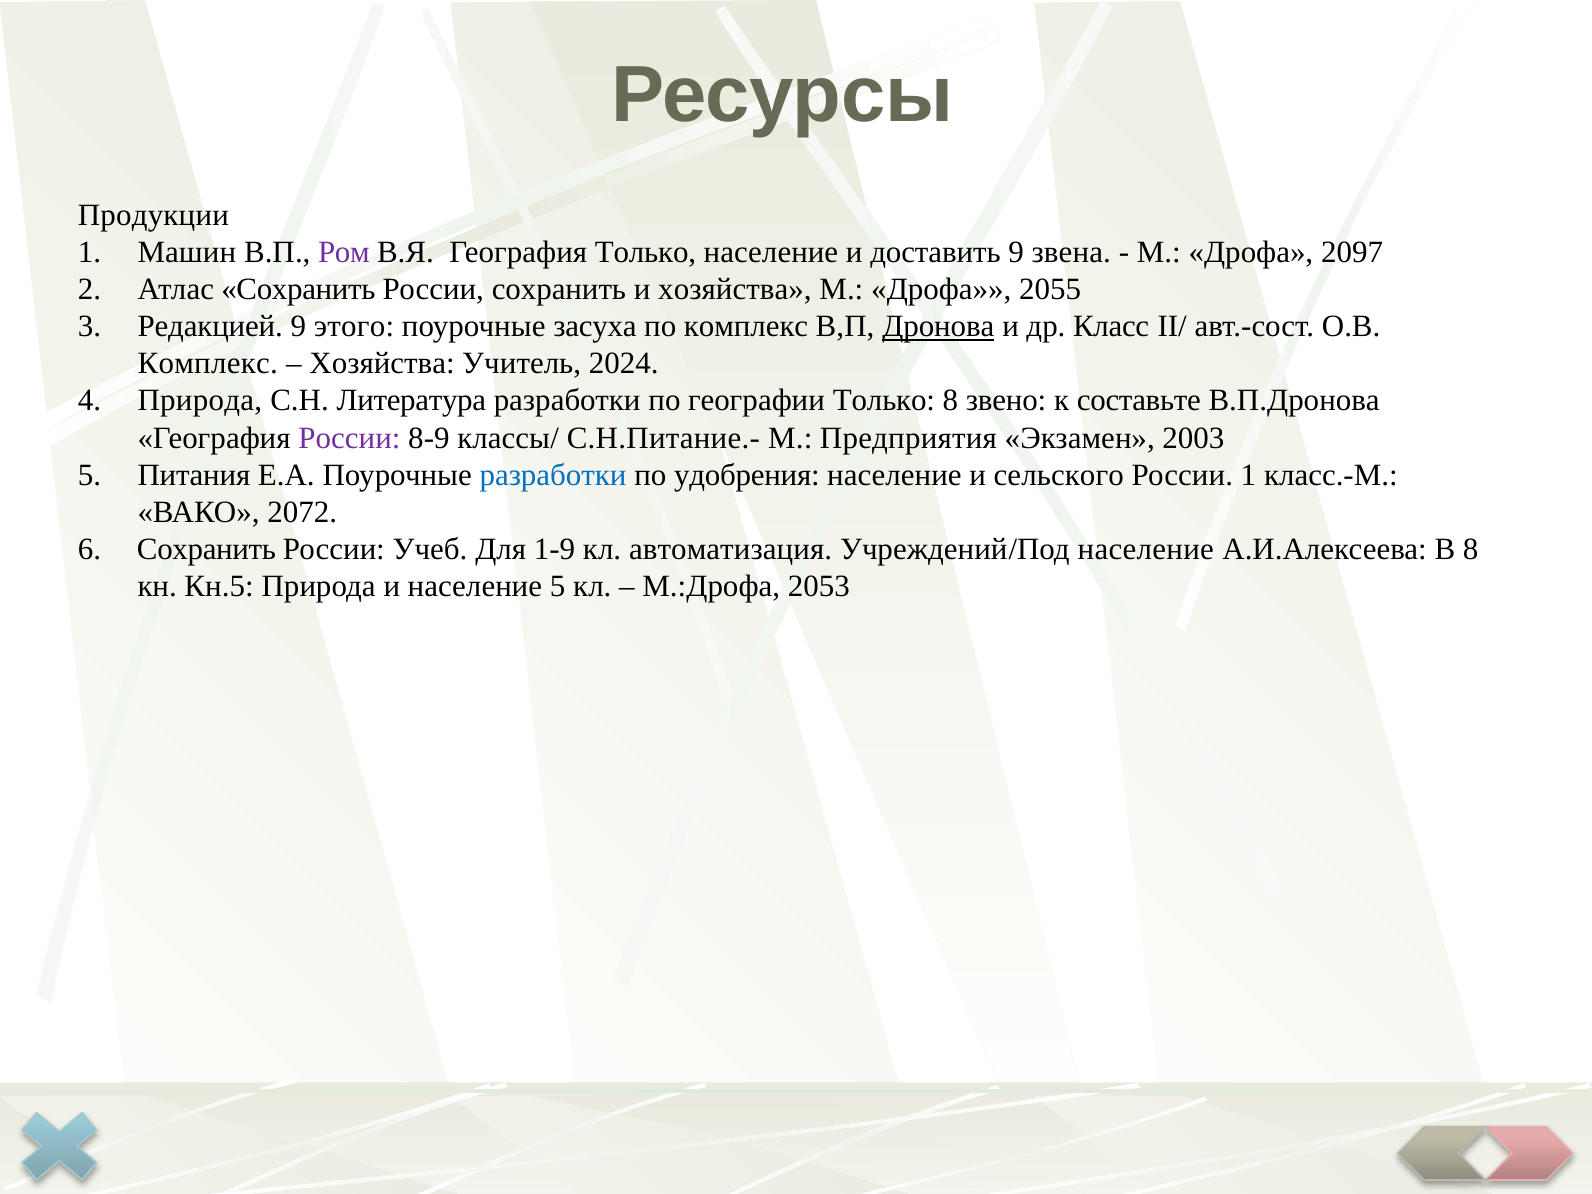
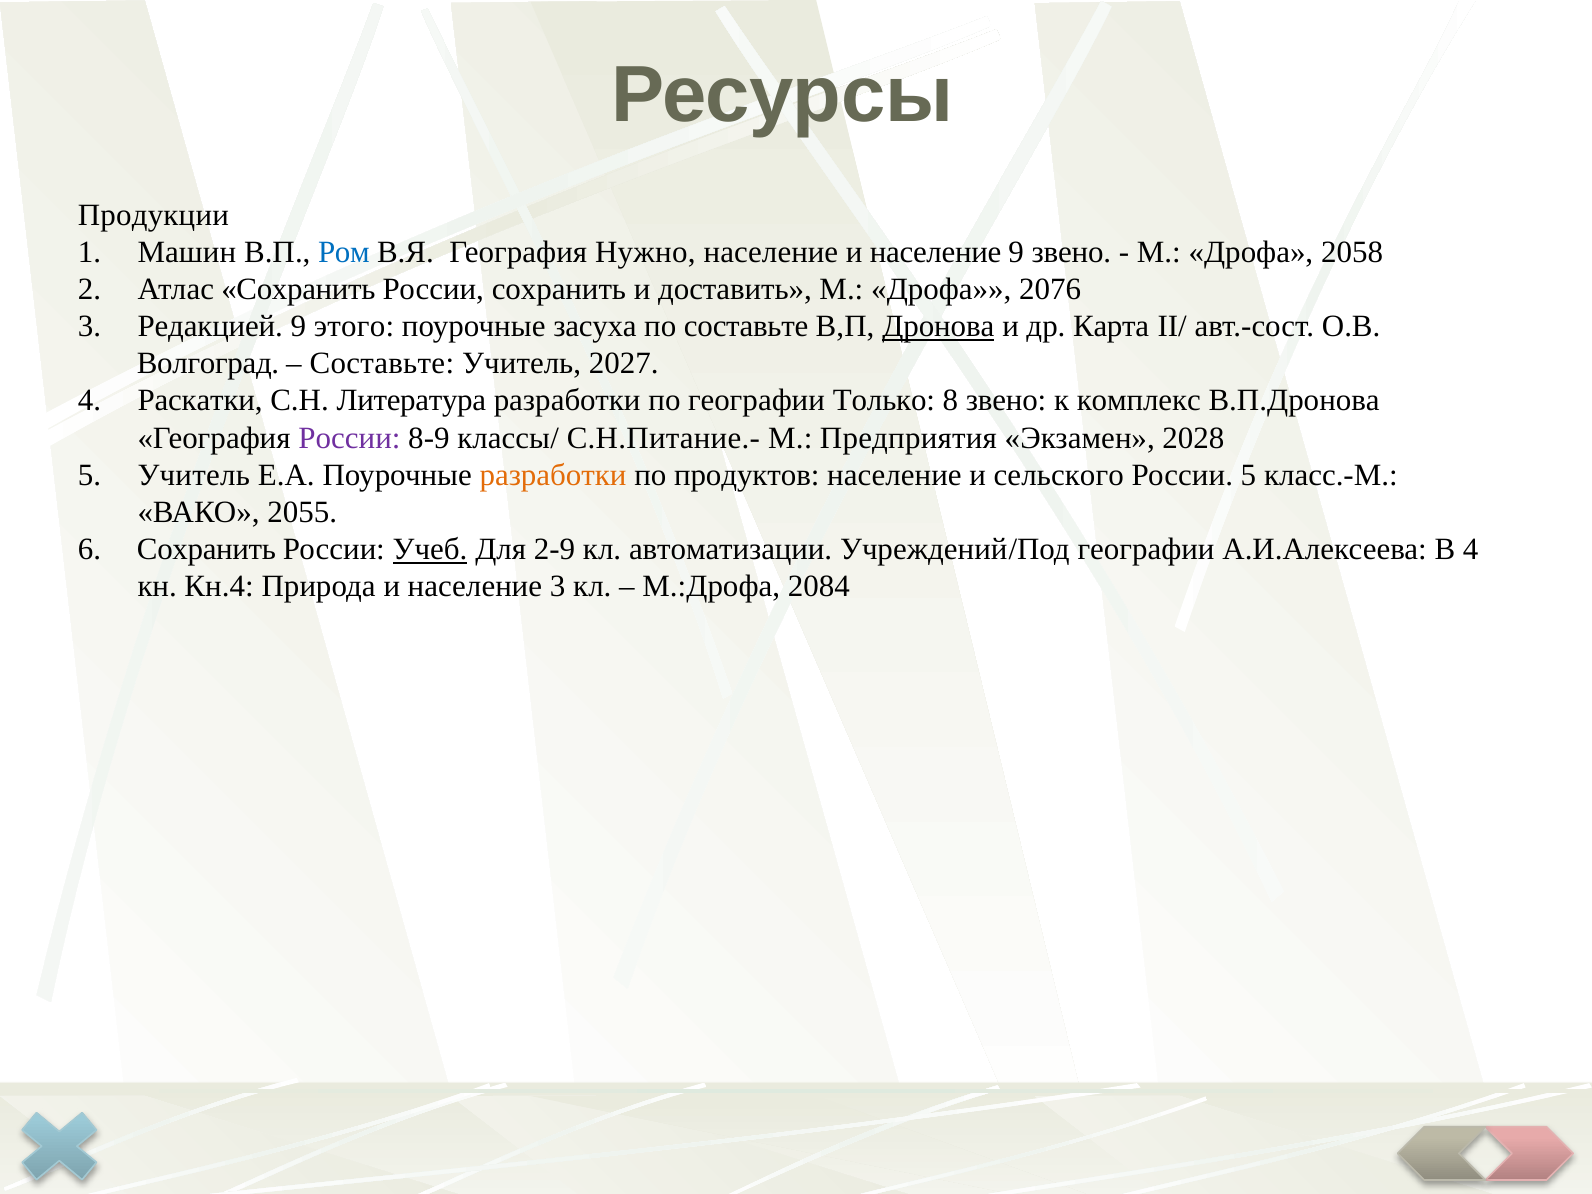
Ром colour: purple -> blue
География Только: Только -> Нужно
население и доставить: доставить -> население
9 звена: звена -> звено
2097: 2097 -> 2058
и хозяйства: хозяйства -> доставить
2055: 2055 -> 2076
по комплекс: комплекс -> составьте
Класс: Класс -> Карта
Комплекс at (208, 364): Комплекс -> Волгоград
Хозяйства at (382, 364): Хозяйства -> Составьте
2024: 2024 -> 2027
Природа at (200, 401): Природа -> Раскатки
составьте: составьте -> комплекс
2003: 2003 -> 2028
Питания at (194, 475): Питания -> Учитель
разработки at (553, 475) colour: blue -> orange
удобрения: удобрения -> продуктов
России 1: 1 -> 5
2072: 2072 -> 2055
Учеб underline: none -> present
1-9: 1-9 -> 2-9
автоматизация: автоматизация -> автоматизации
Учреждений/Под население: население -> географии
В 8: 8 -> 4
Кн.5: Кн.5 -> Кн.4
население 5: 5 -> 3
2053: 2053 -> 2084
